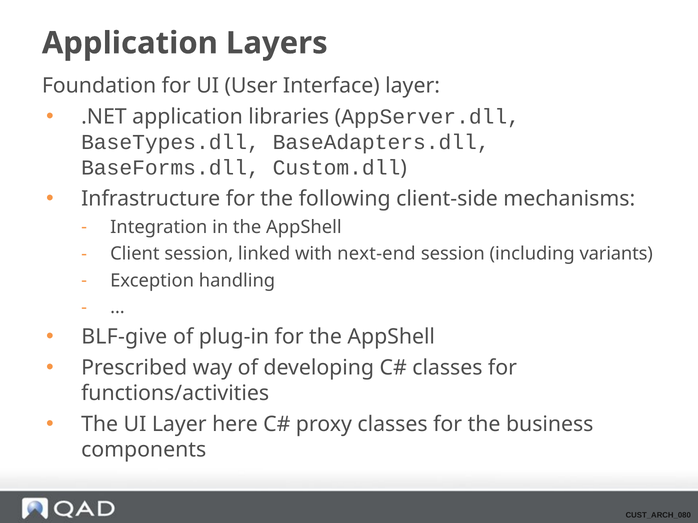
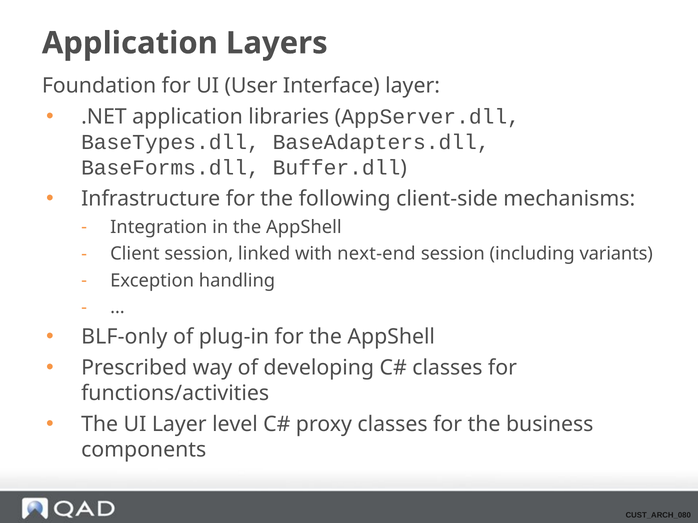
Custom.dll: Custom.dll -> Buffer.dll
BLF-give: BLF-give -> BLF-only
here: here -> level
